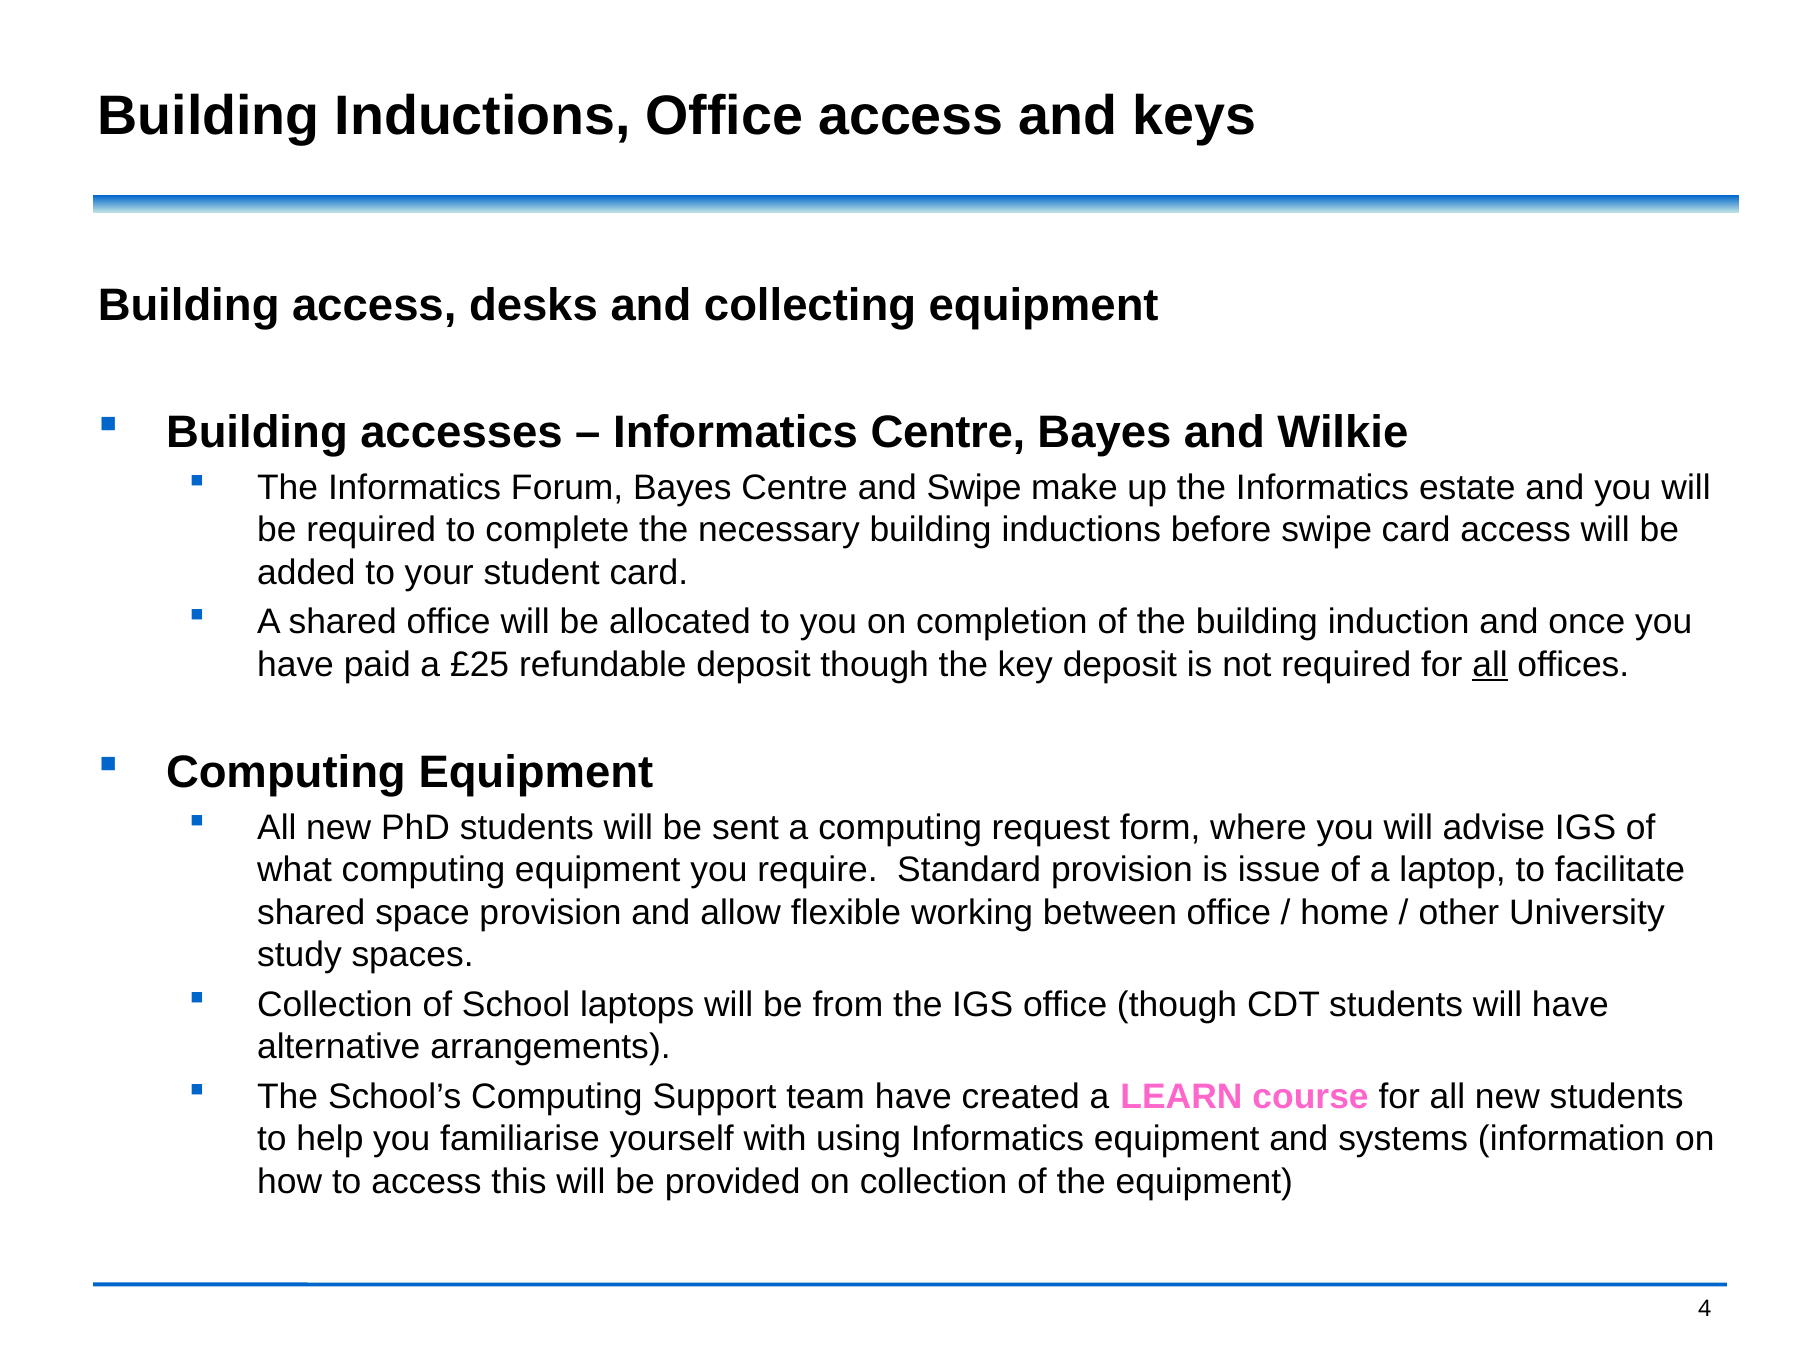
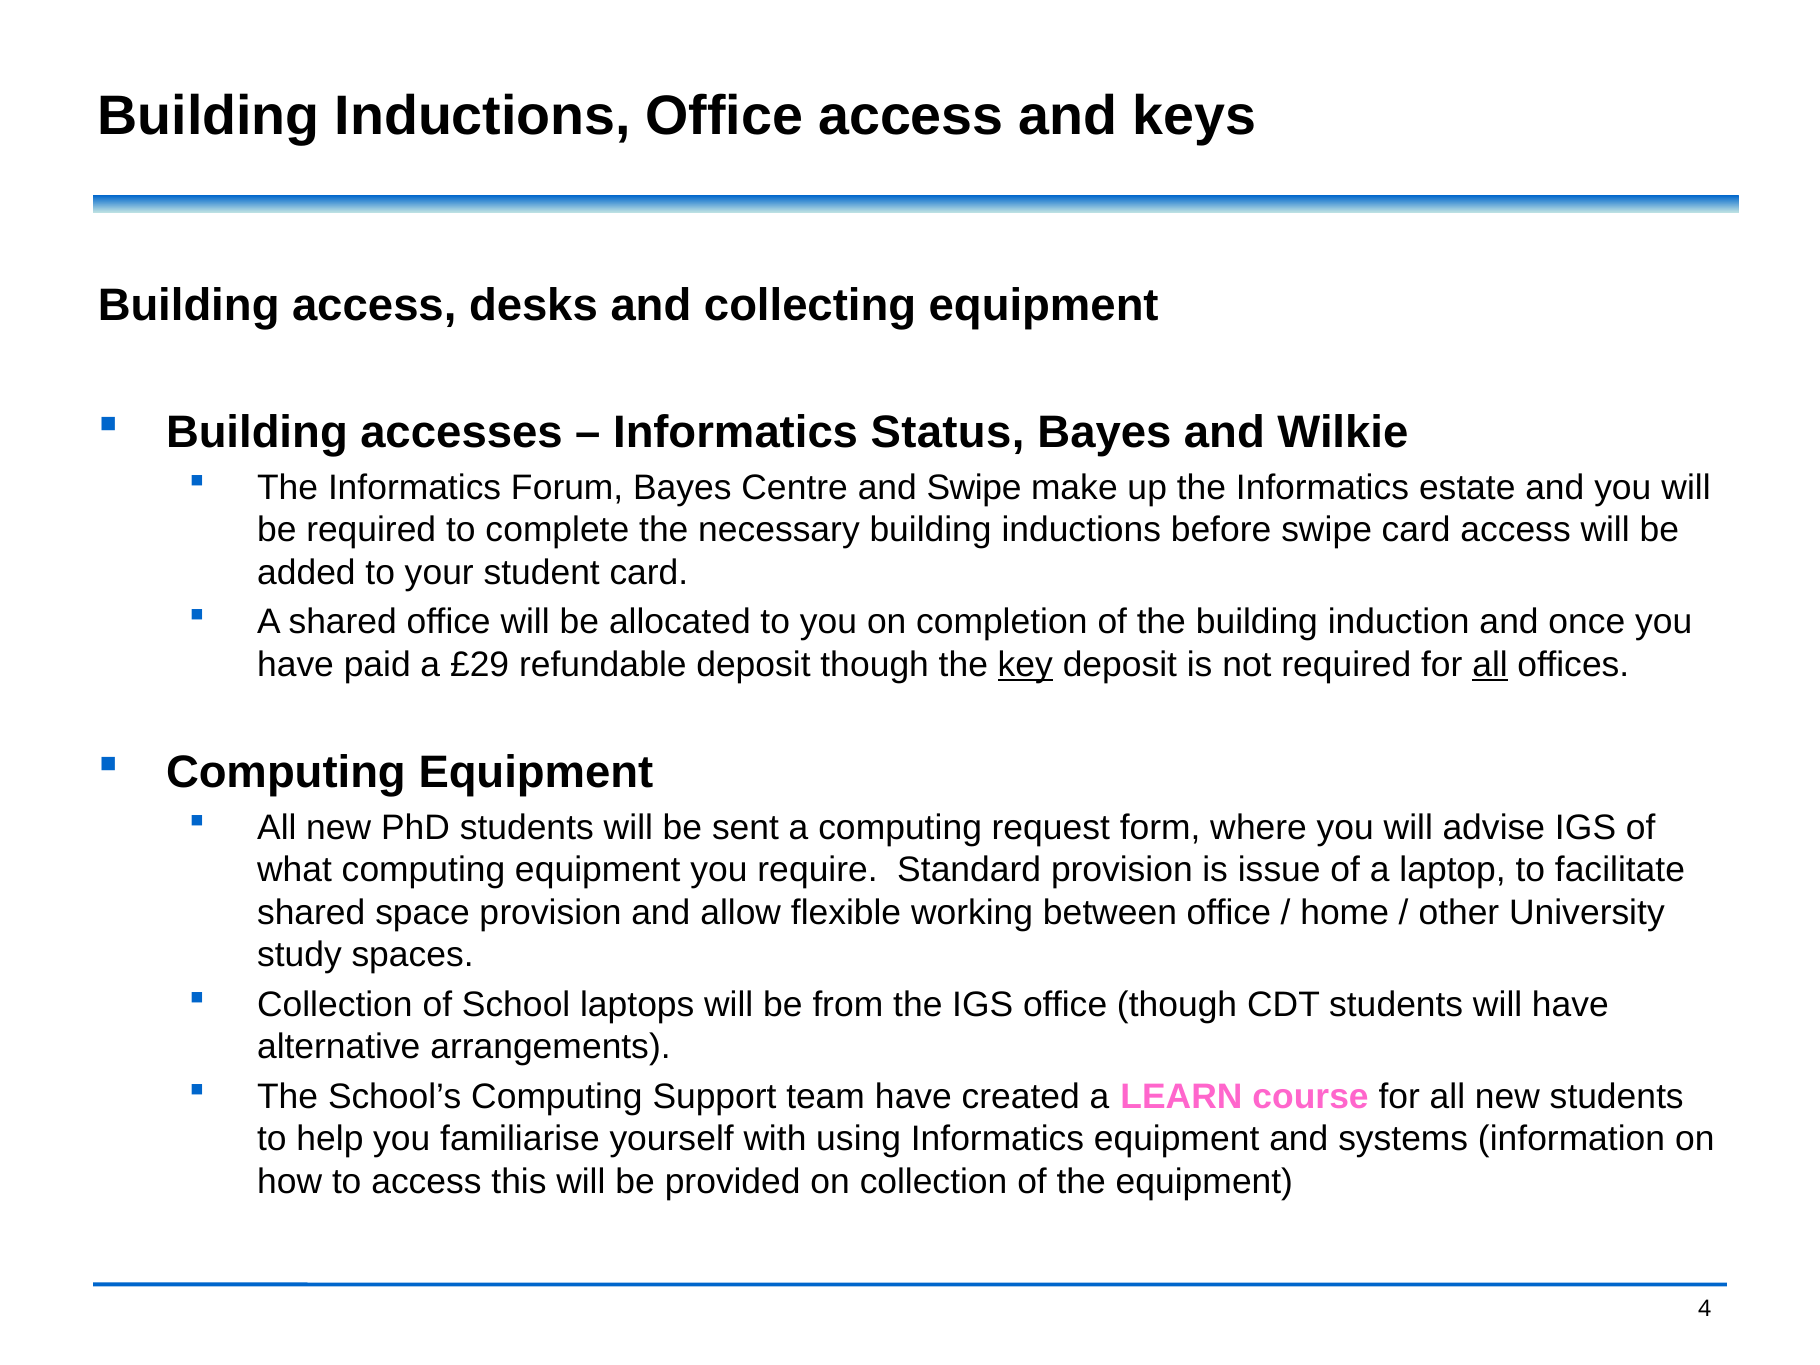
Informatics Centre: Centre -> Status
£25: £25 -> £29
key underline: none -> present
